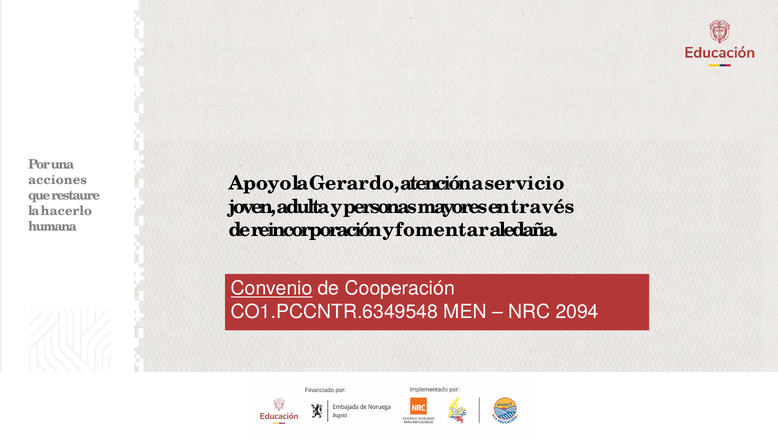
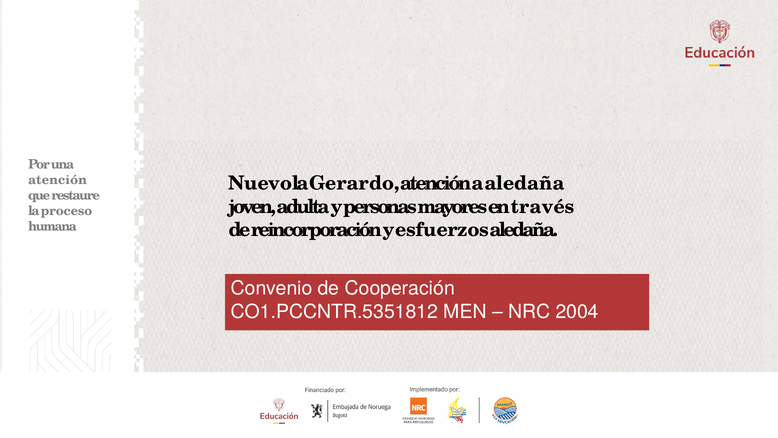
acciones at (58, 180): acciones -> atención
Apoyo: Apoyo -> Nuevo
a servicio: servicio -> aledaña
hacerlo: hacerlo -> proceso
fomentar: fomentar -> esfuerzos
Convenio underline: present -> none
CO1.PCCNTR.6349548: CO1.PCCNTR.6349548 -> CO1.PCCNTR.5351812
2094: 2094 -> 2004
